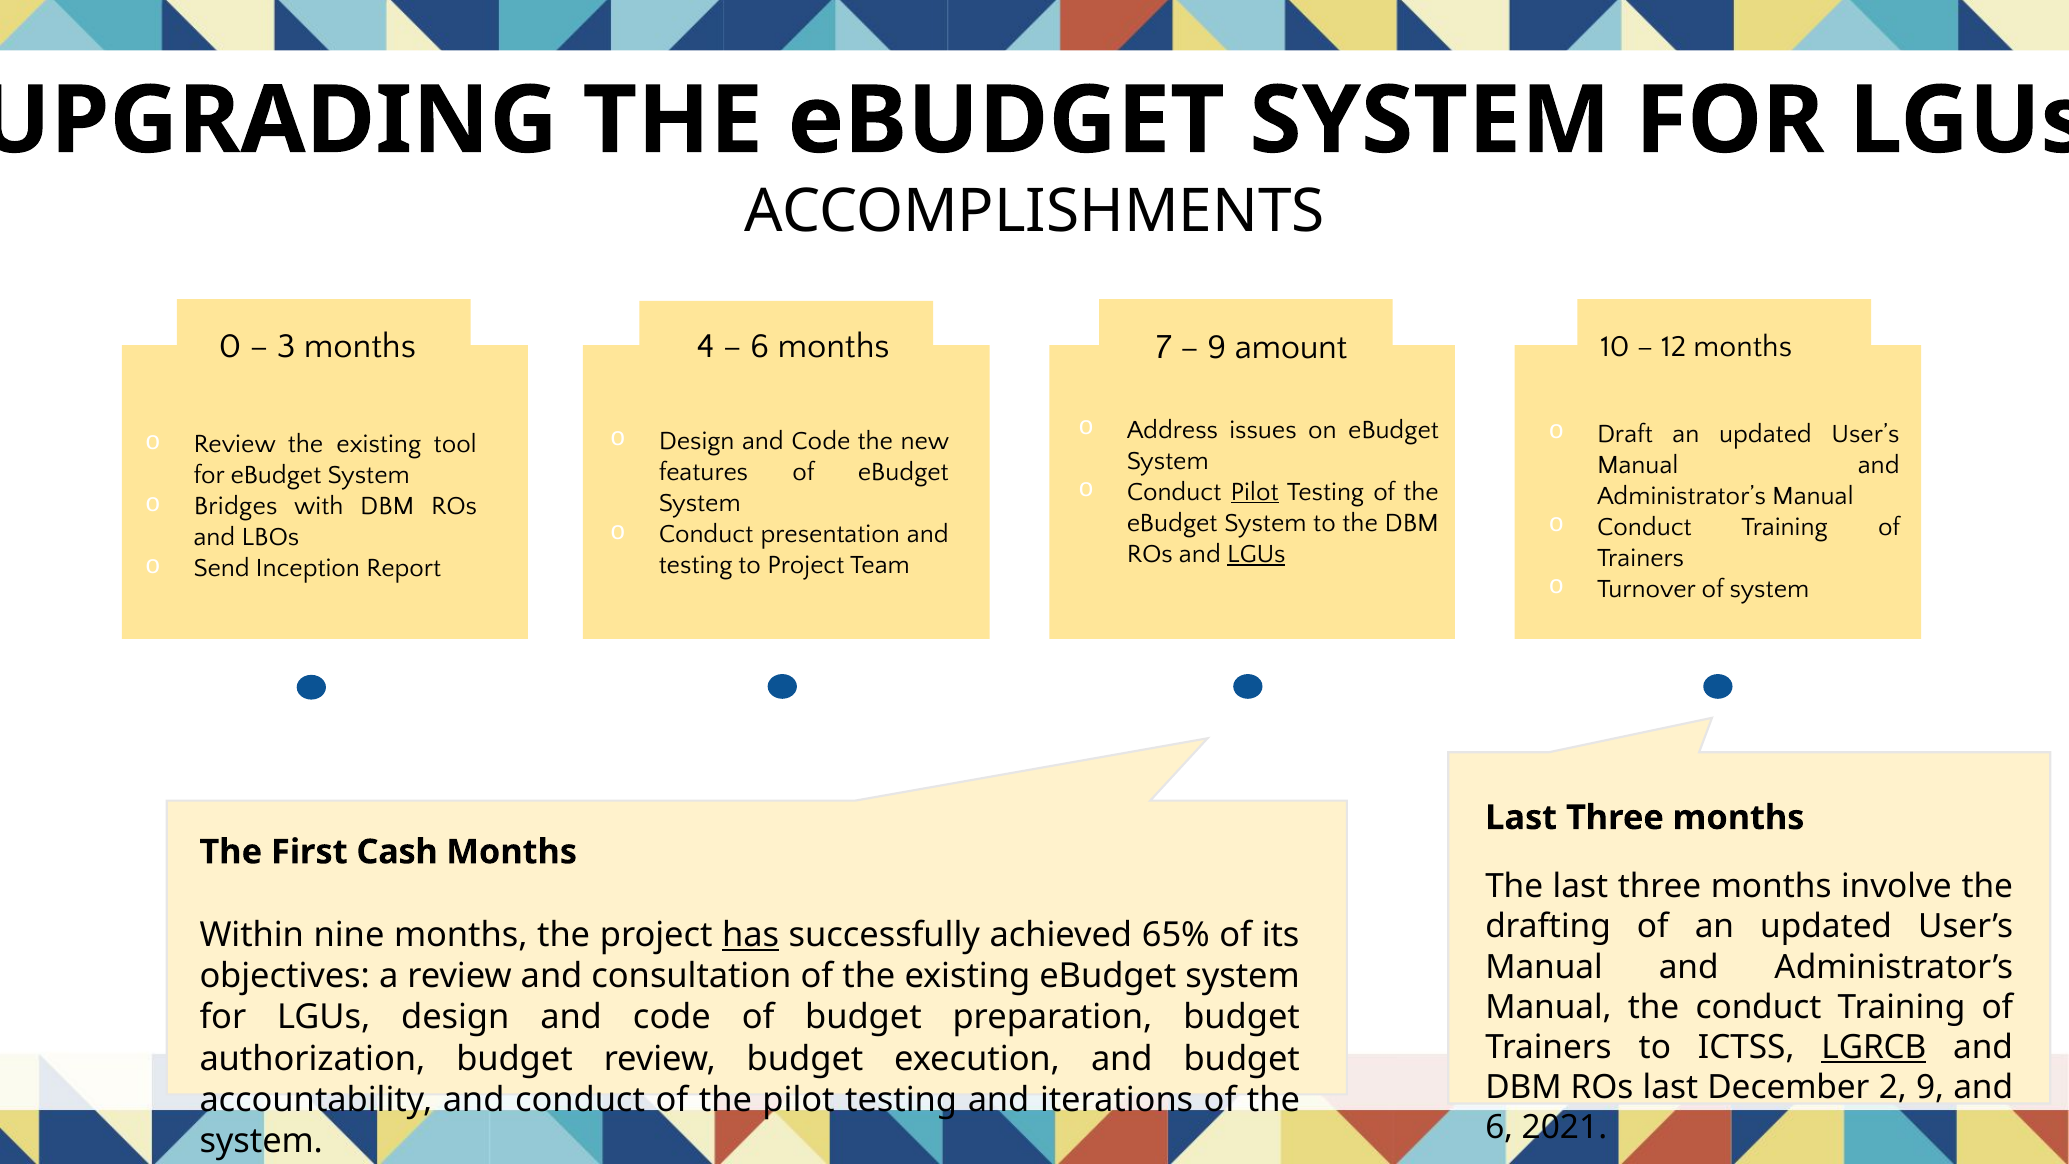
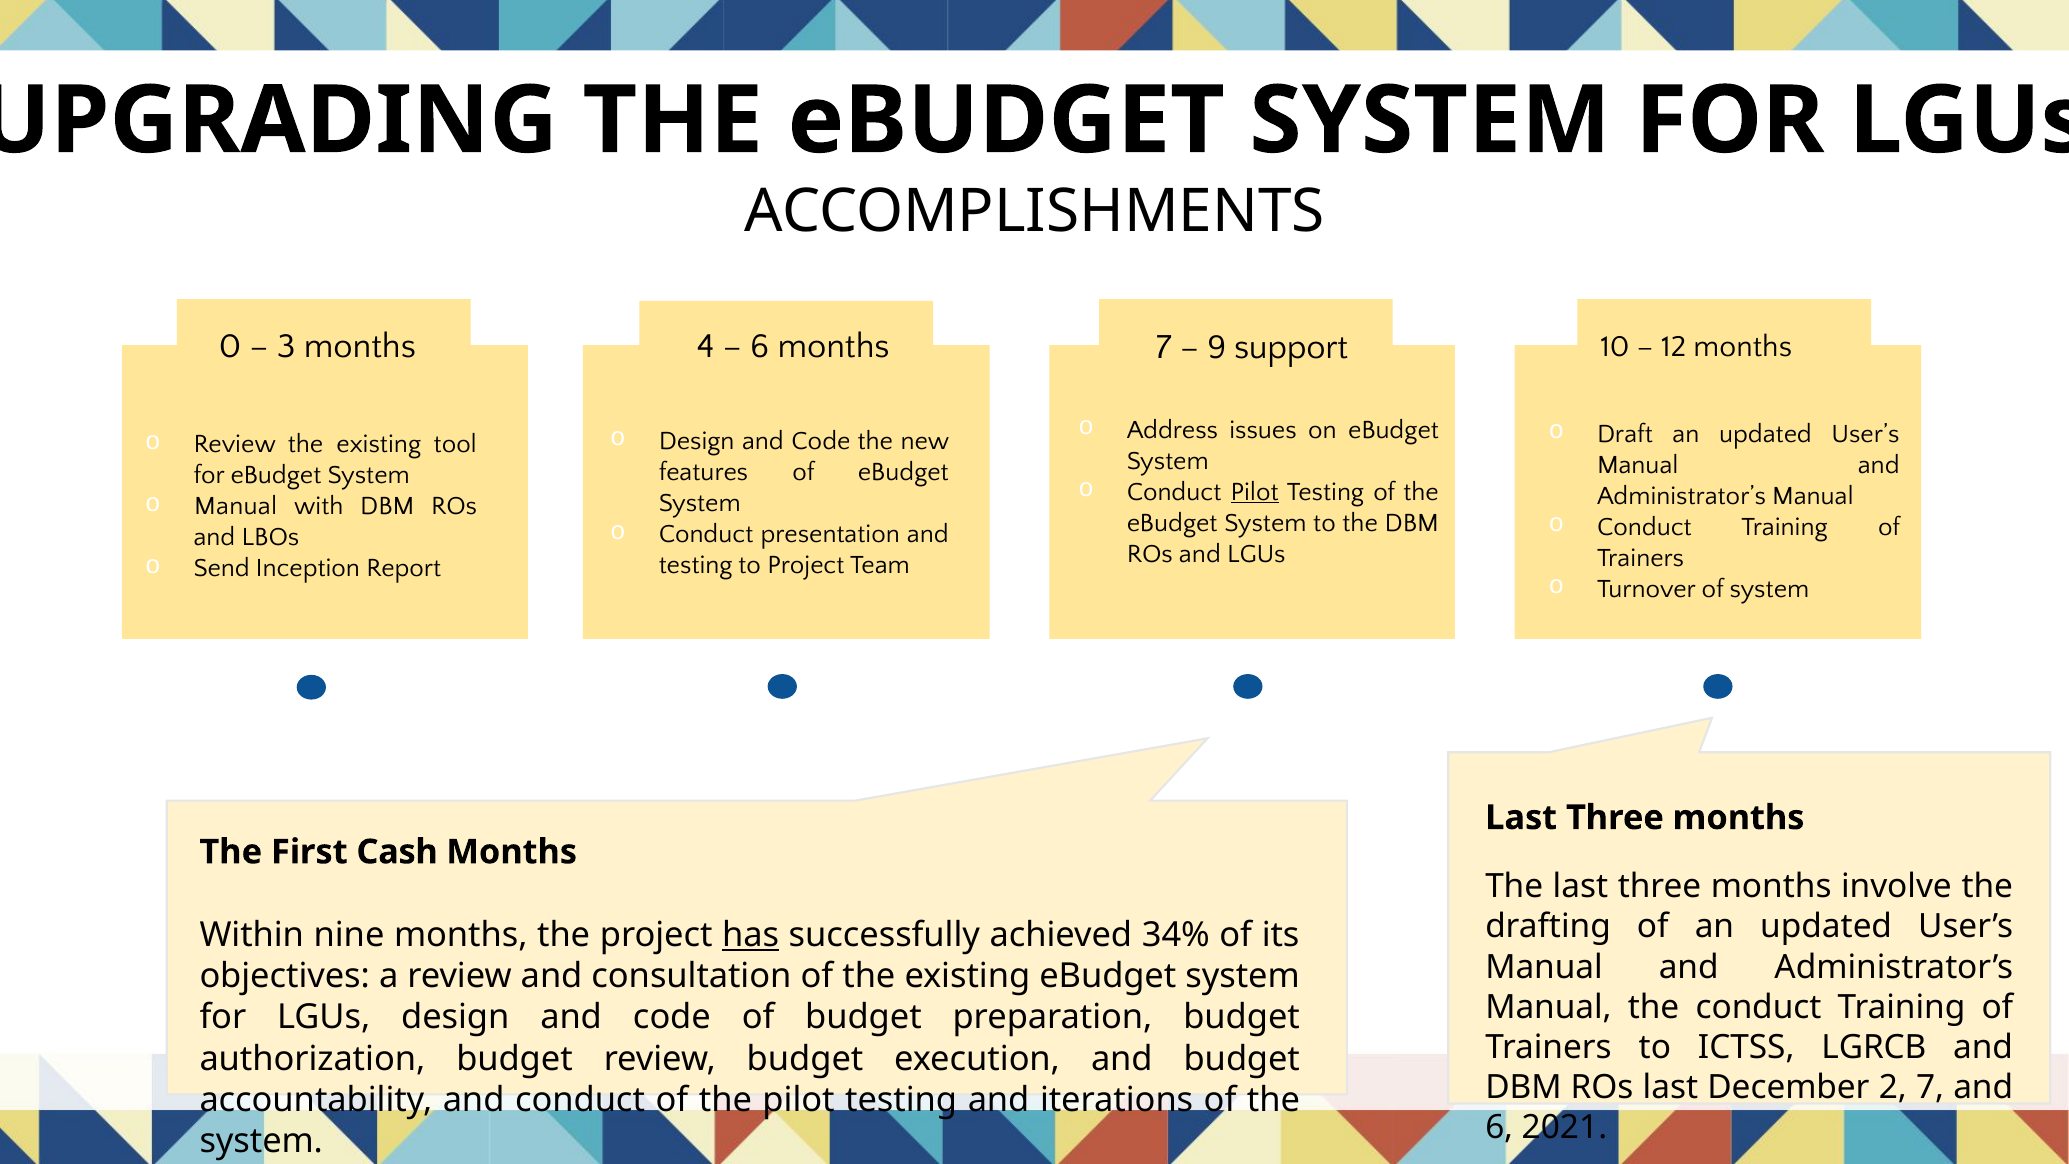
amount: amount -> support
Bridges at (236, 506): Bridges -> Manual
LGUs at (1256, 554) underline: present -> none
65%: 65% -> 34%
LGRCB underline: present -> none
2 9: 9 -> 7
